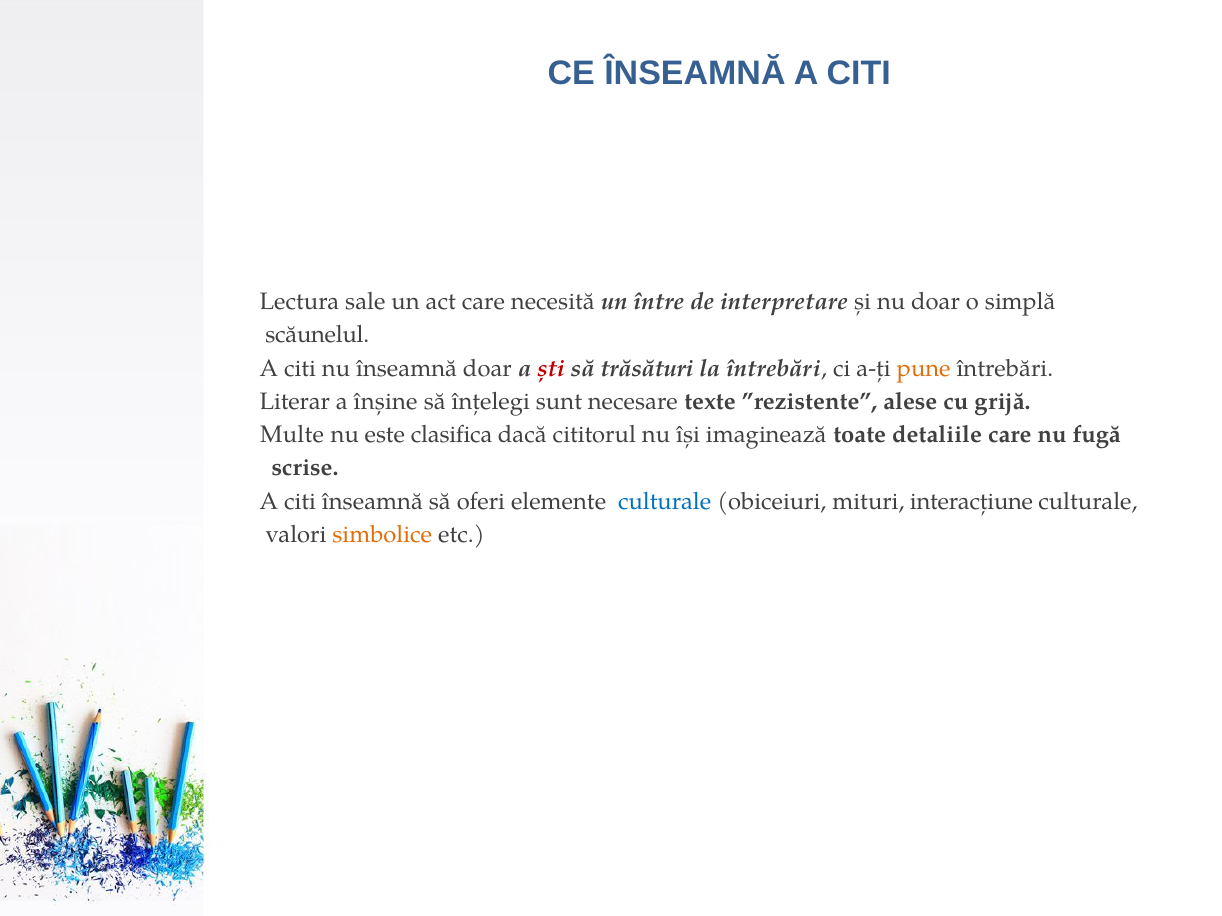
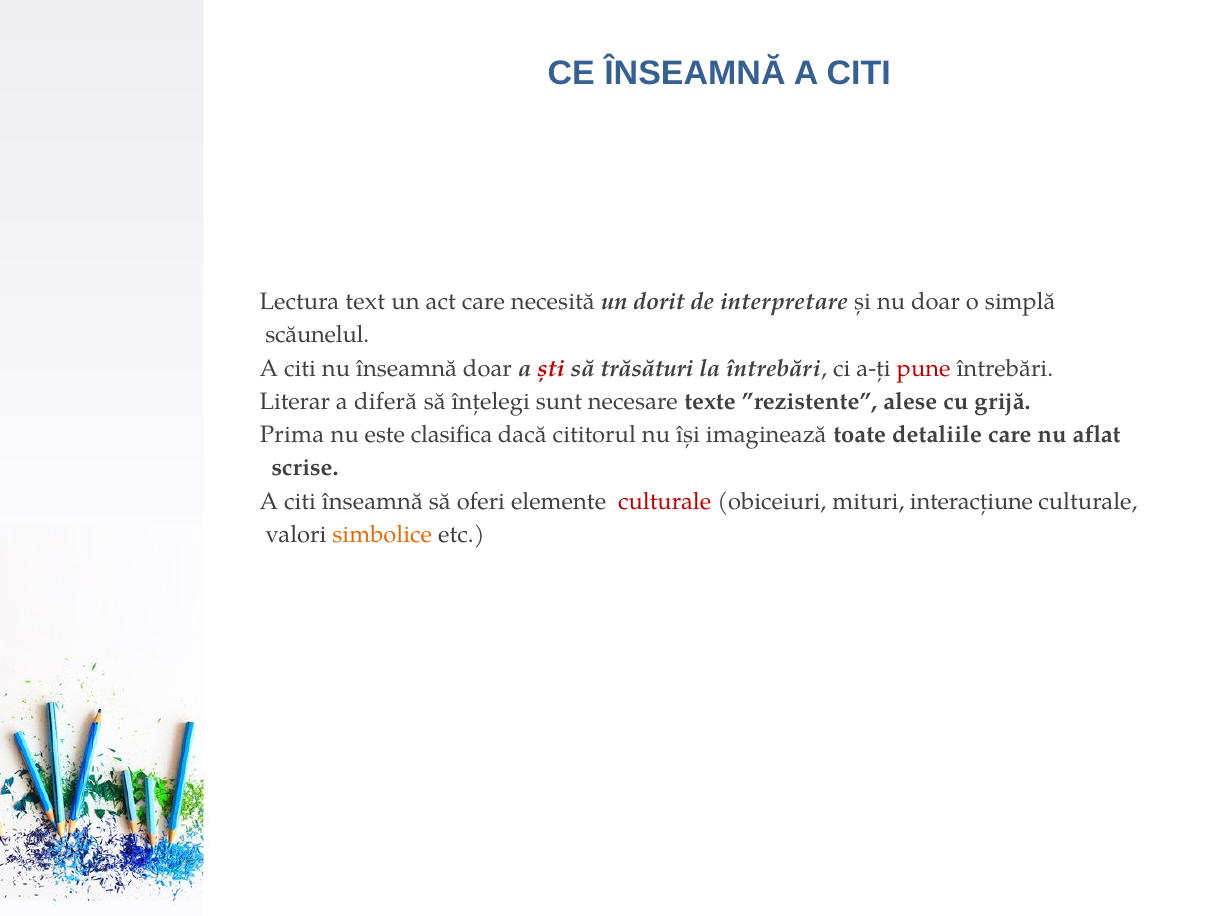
sale: sale -> text
între: între -> dorit
pune colour: orange -> red
înșine: înșine -> diferă
Multe: Multe -> Prima
fugă: fugă -> aflat
culturale at (665, 502) colour: blue -> red
